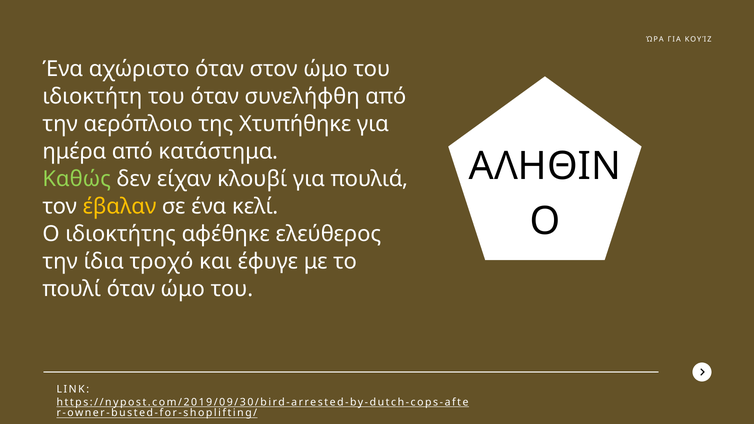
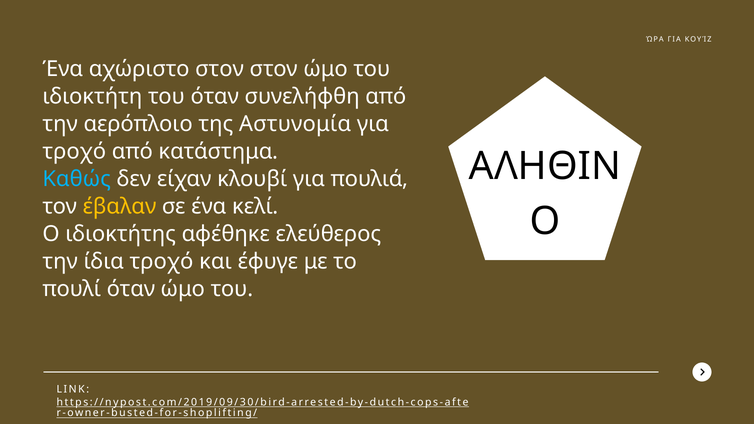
αχώριστο όταν: όταν -> στον
Χτυπήθηκε: Χτυπήθηκε -> Αστυνομία
ημέρα at (74, 152): ημέρα -> τροχό
Καθώς colour: light green -> light blue
